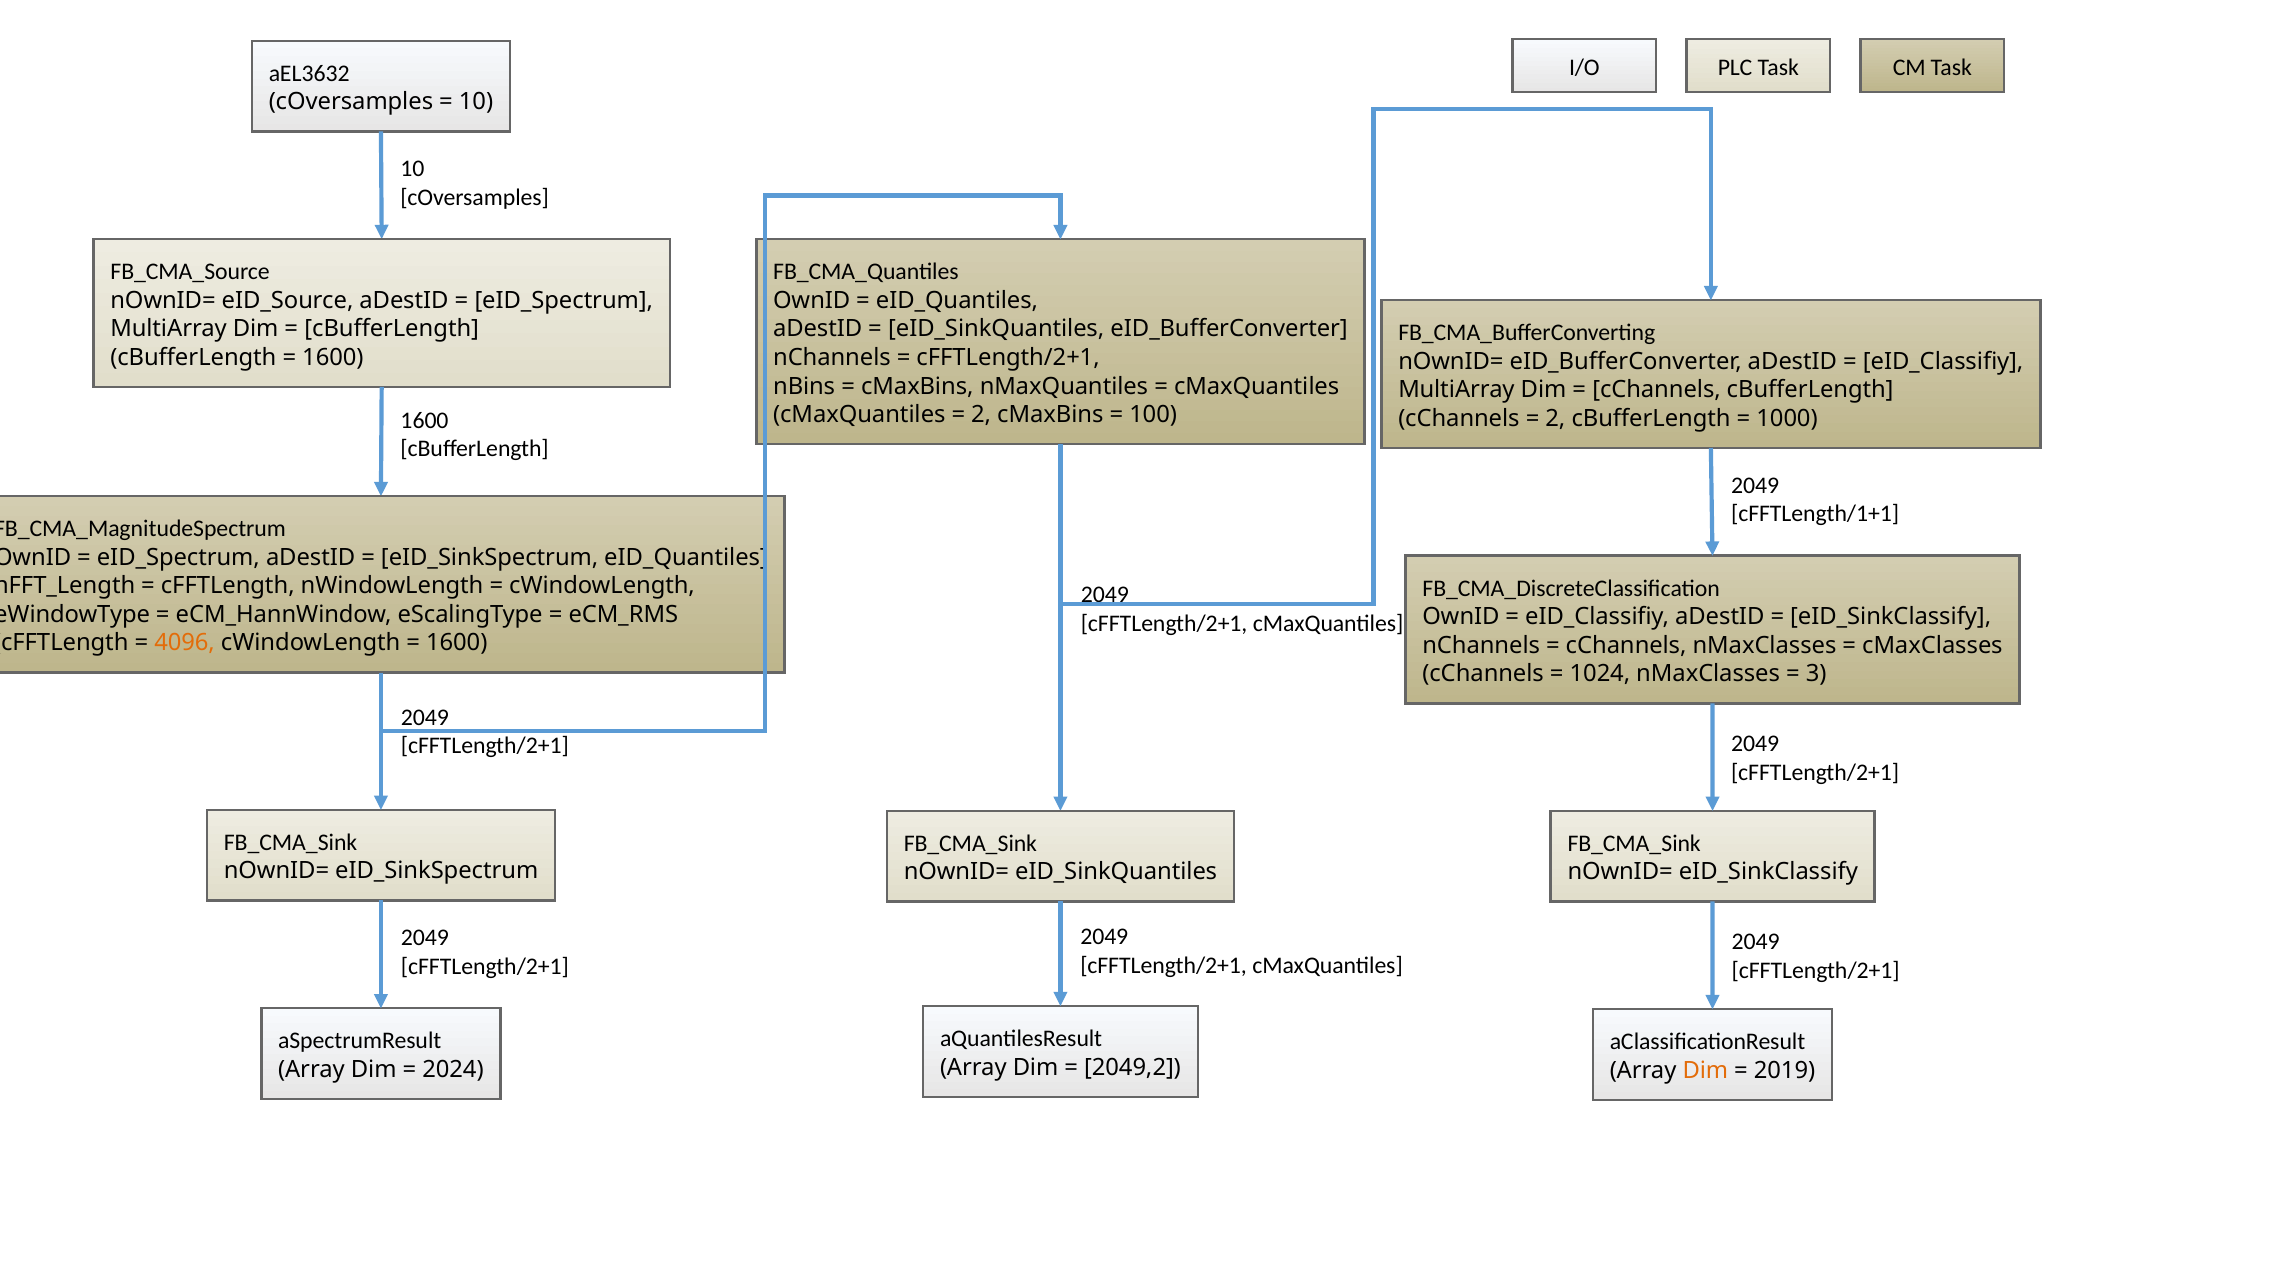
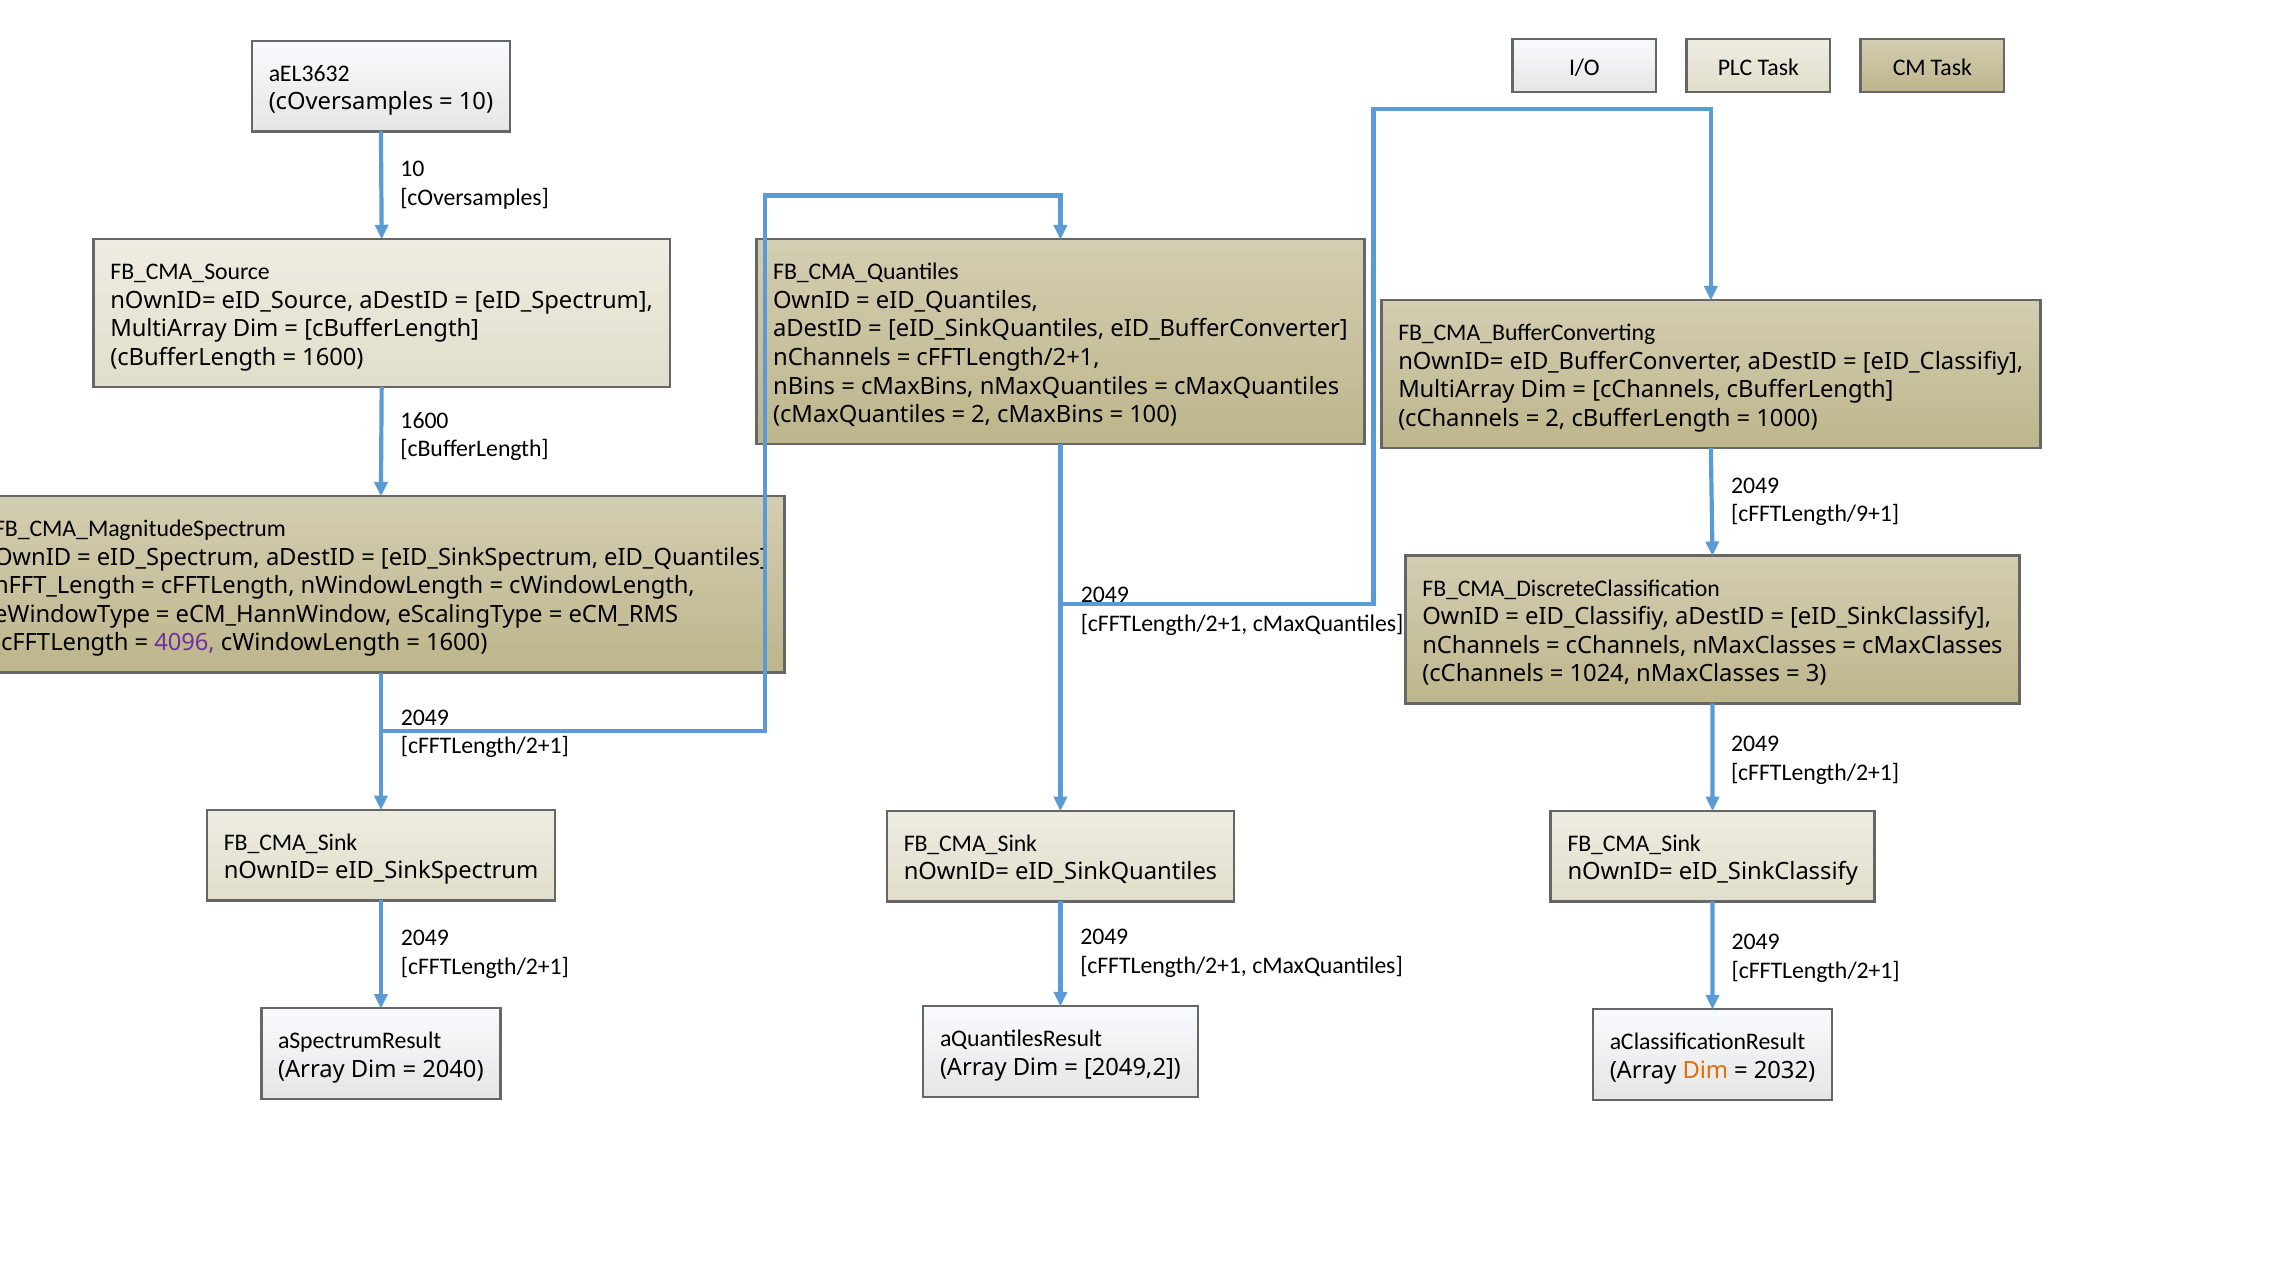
cFFTLength/1+1: cFFTLength/1+1 -> cFFTLength/9+1
4096 colour: orange -> purple
2024: 2024 -> 2040
2019: 2019 -> 2032
